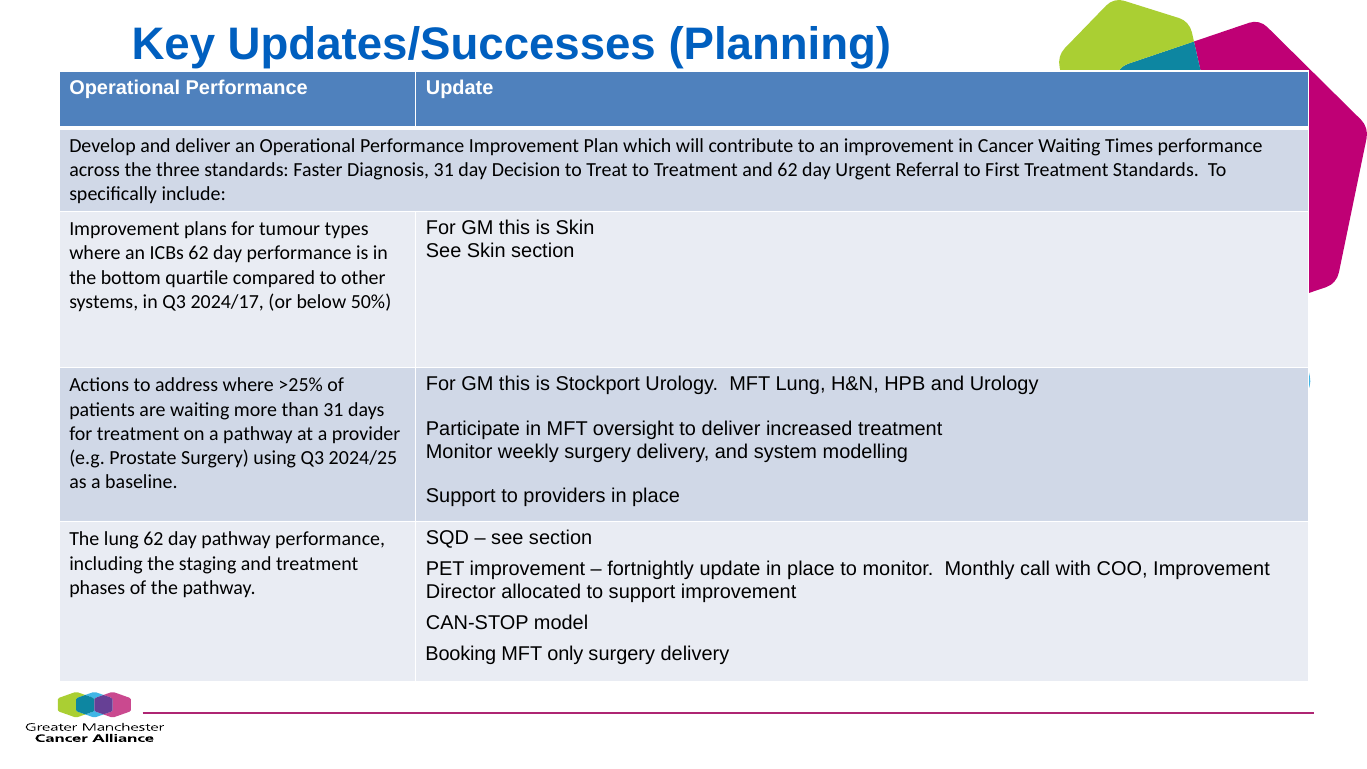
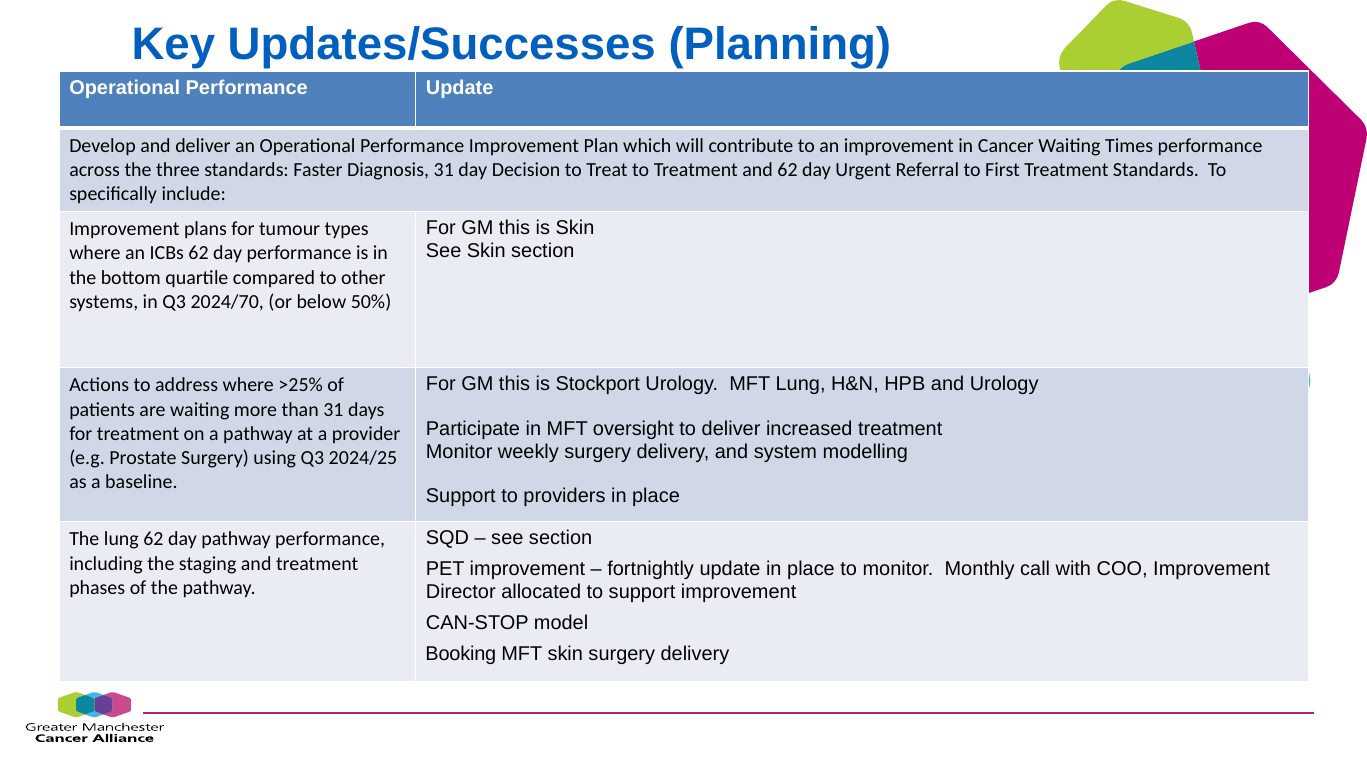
2024/17: 2024/17 -> 2024/70
MFT only: only -> skin
